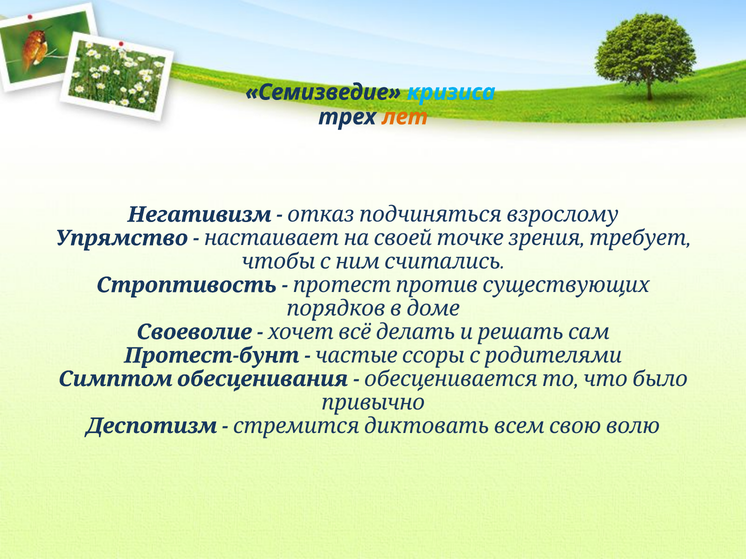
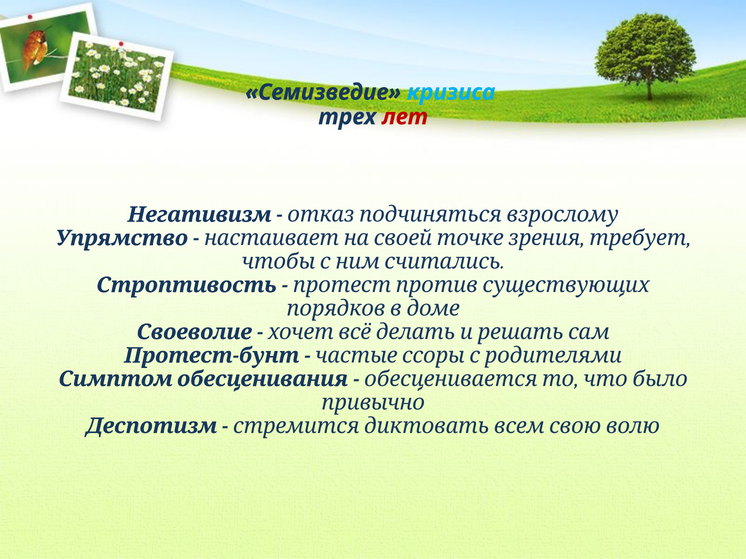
лет colour: orange -> red
